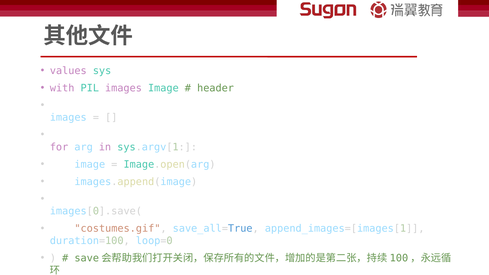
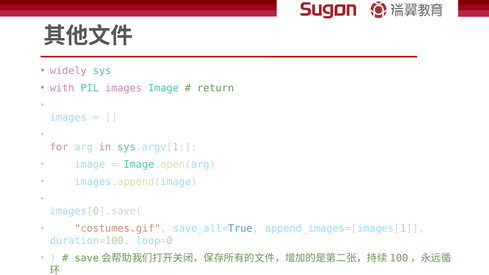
values: values -> widely
header: header -> return
